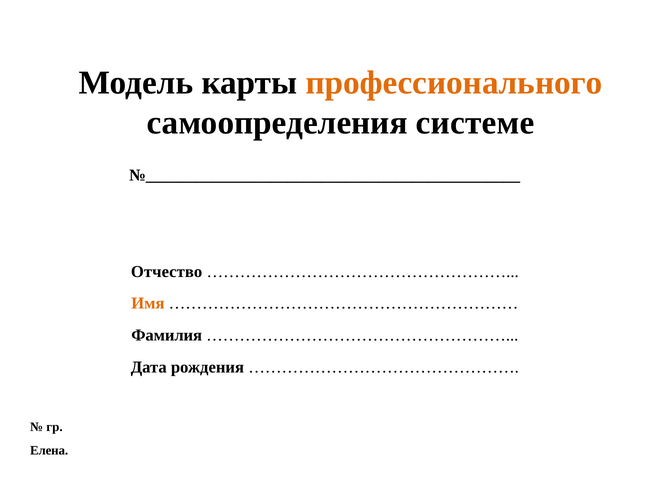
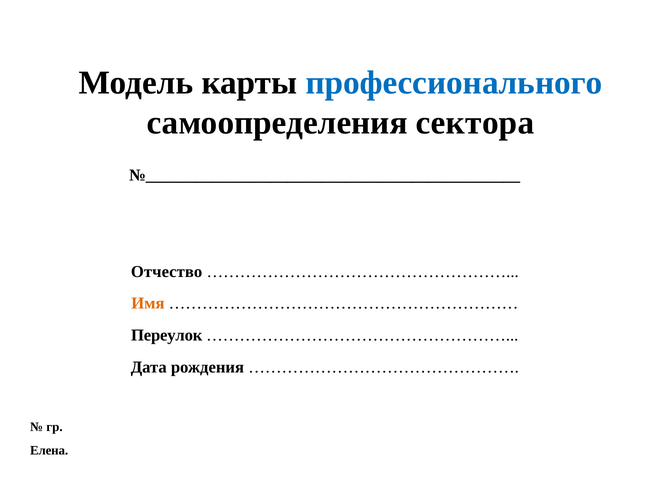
профессионального colour: orange -> blue
системе: системе -> сектора
Фамилия: Фамилия -> Переулок
